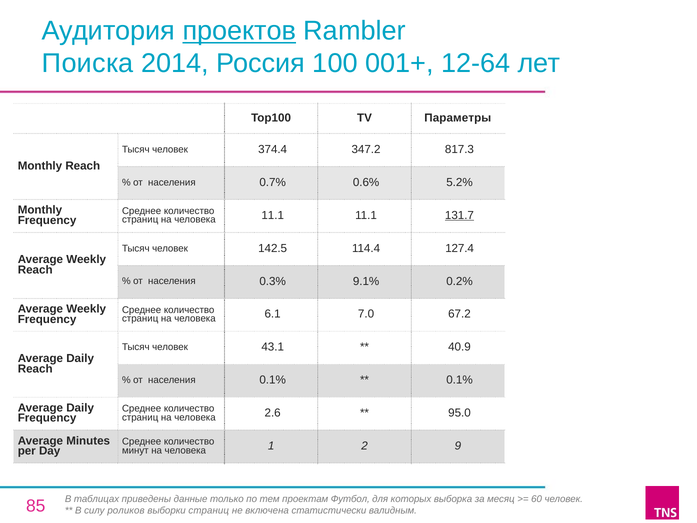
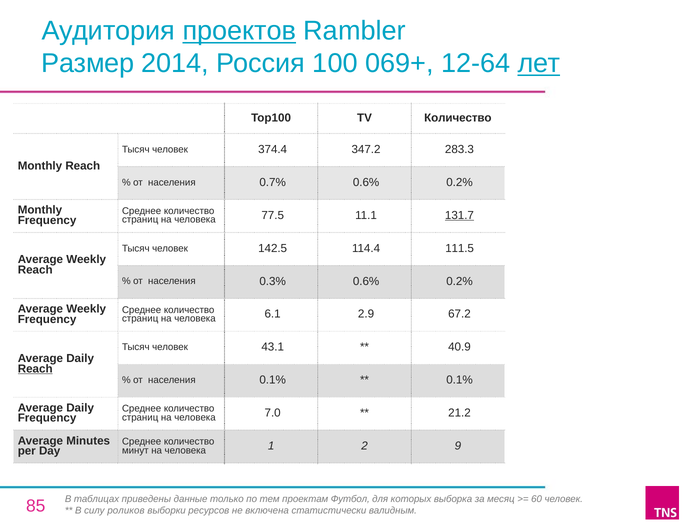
Поиска: Поиска -> Размер
001+: 001+ -> 069+
лет underline: none -> present
TV Параметры: Параметры -> Количество
817.3: 817.3 -> 283.3
0.7% 0.6% 5.2%: 5.2% -> 0.2%
человека 11.1: 11.1 -> 77.5
127.4: 127.4 -> 111.5
0.3% 9.1%: 9.1% -> 0.6%
7.0: 7.0 -> 2.9
Reach at (35, 369) underline: none -> present
2.6: 2.6 -> 7.0
95.0: 95.0 -> 21.2
выборки страниц: страниц -> ресурсов
